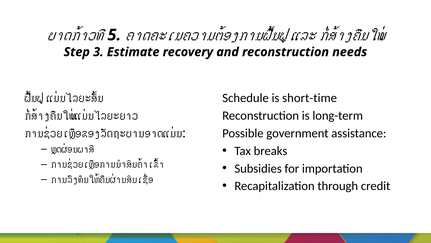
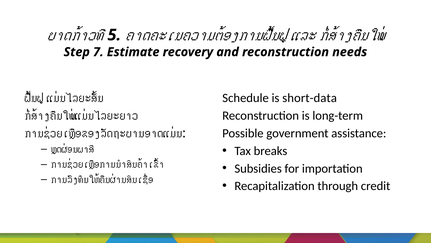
3: 3 -> 7
short-time: short-time -> short-data
